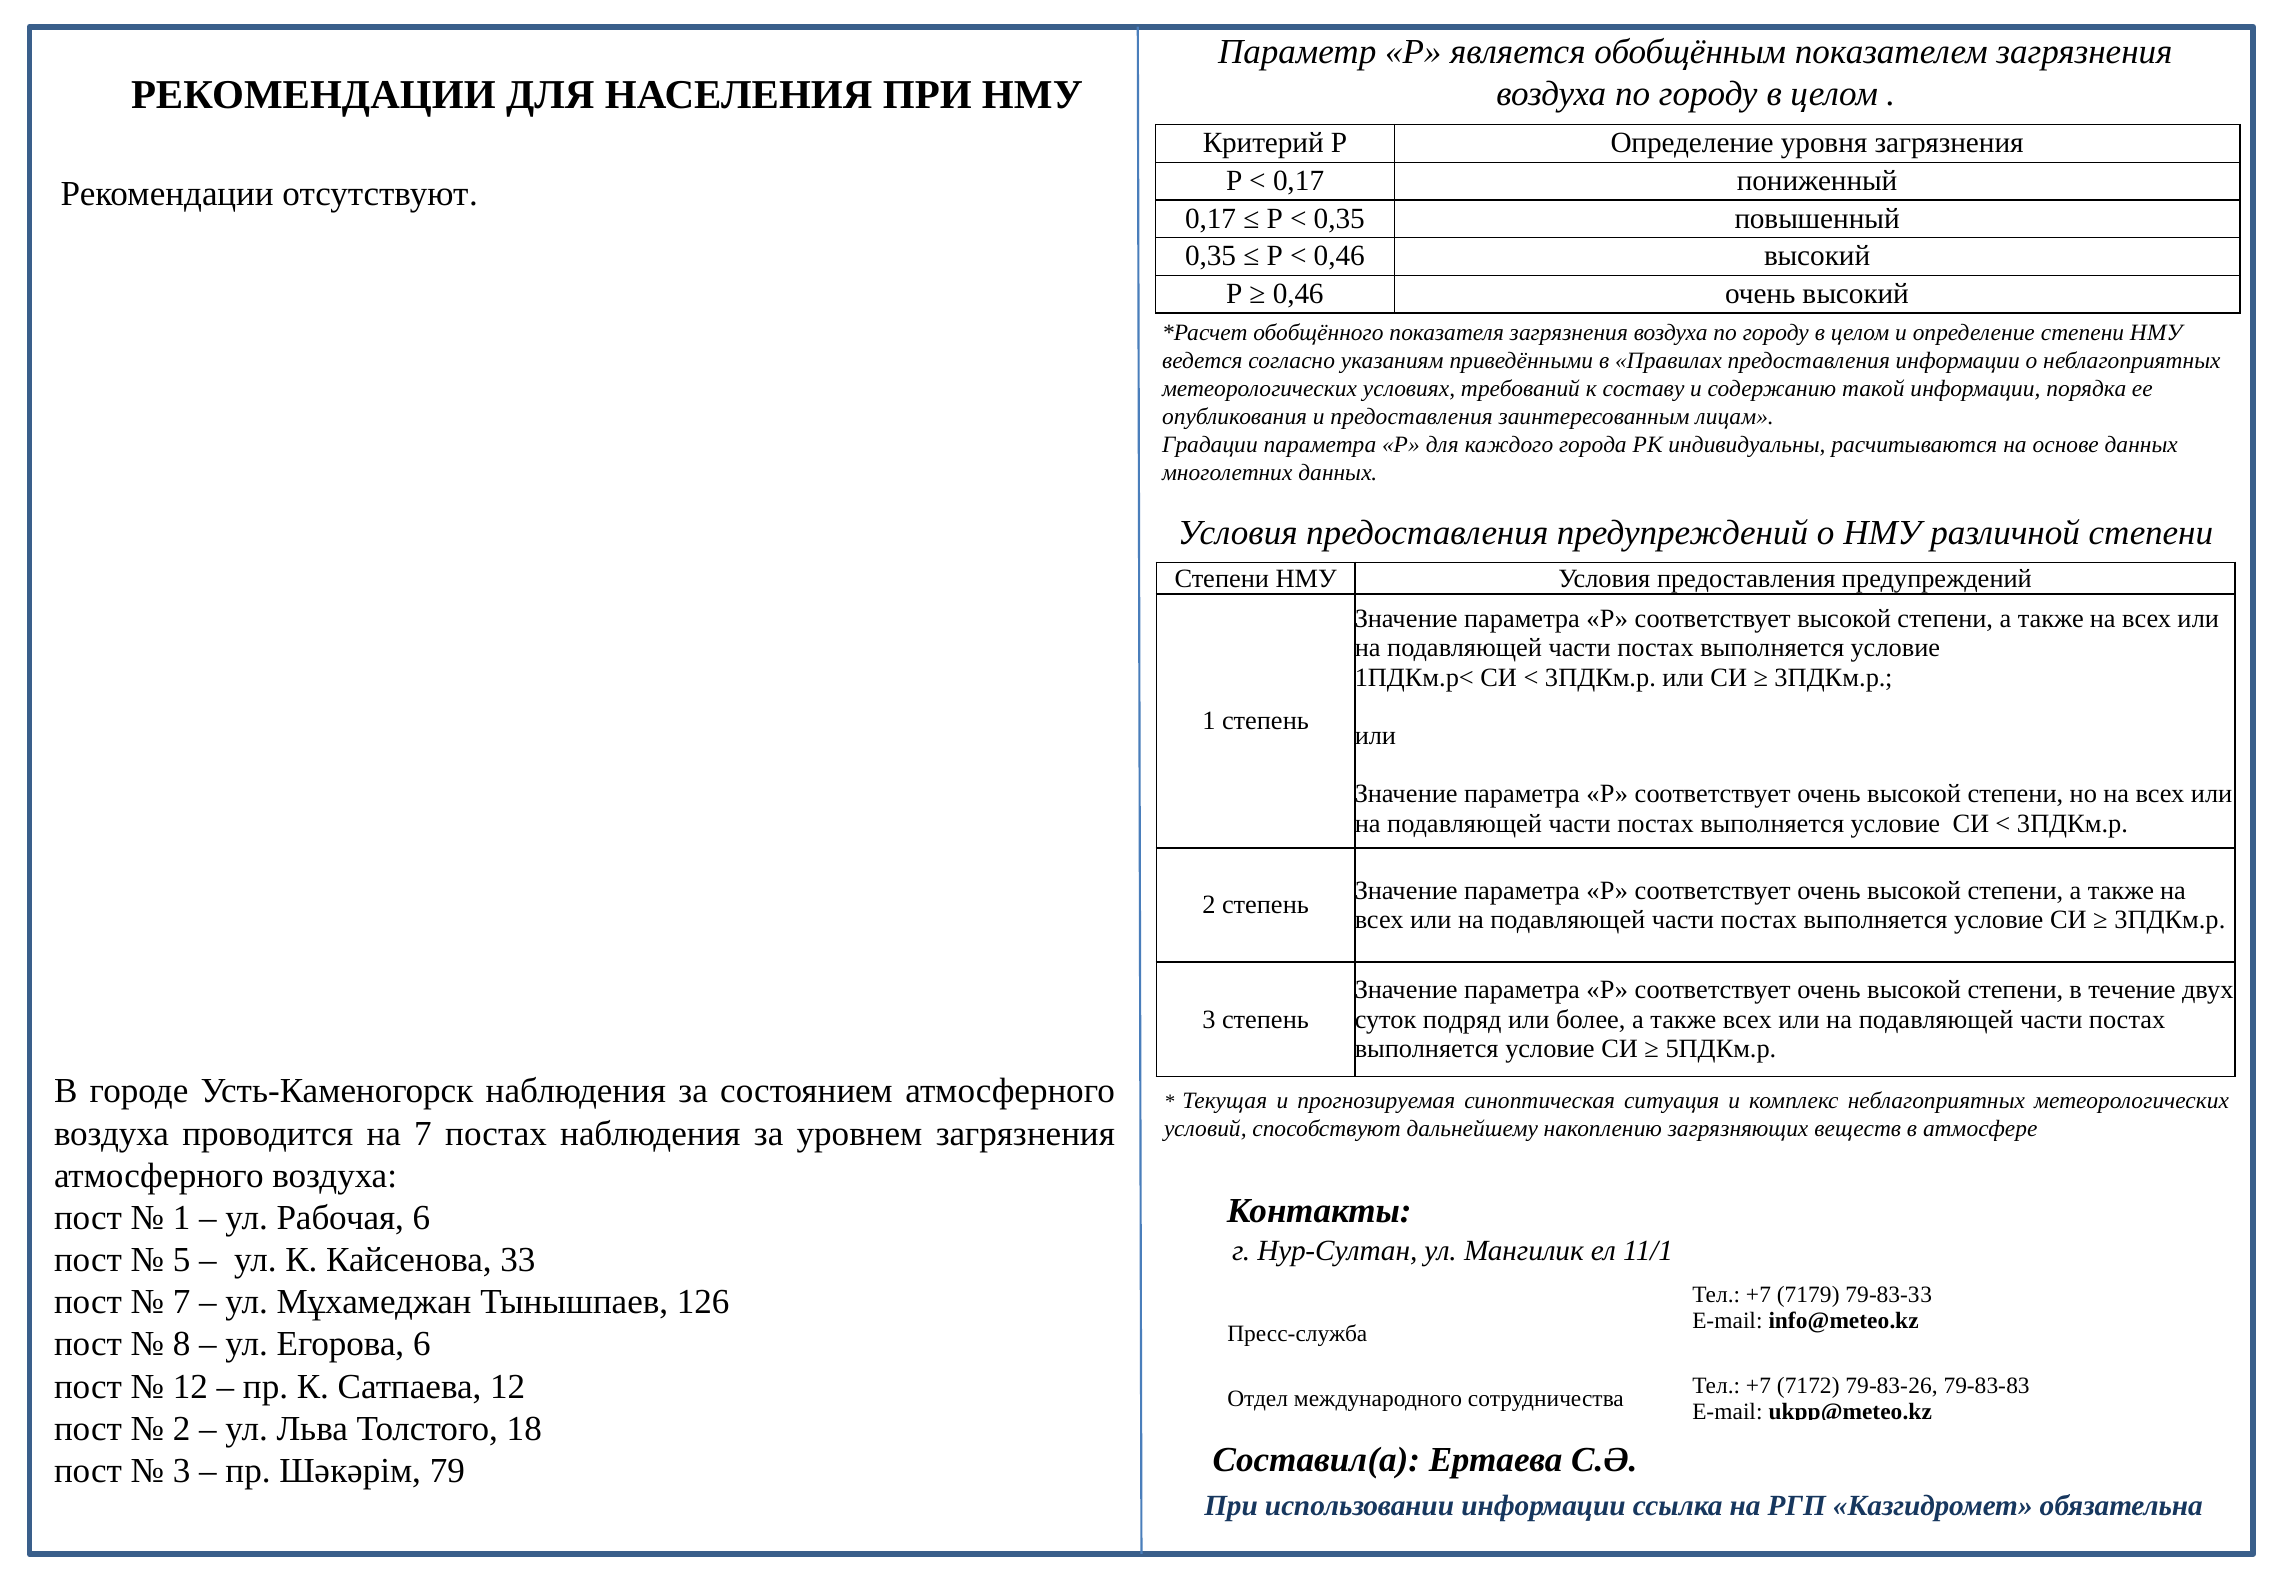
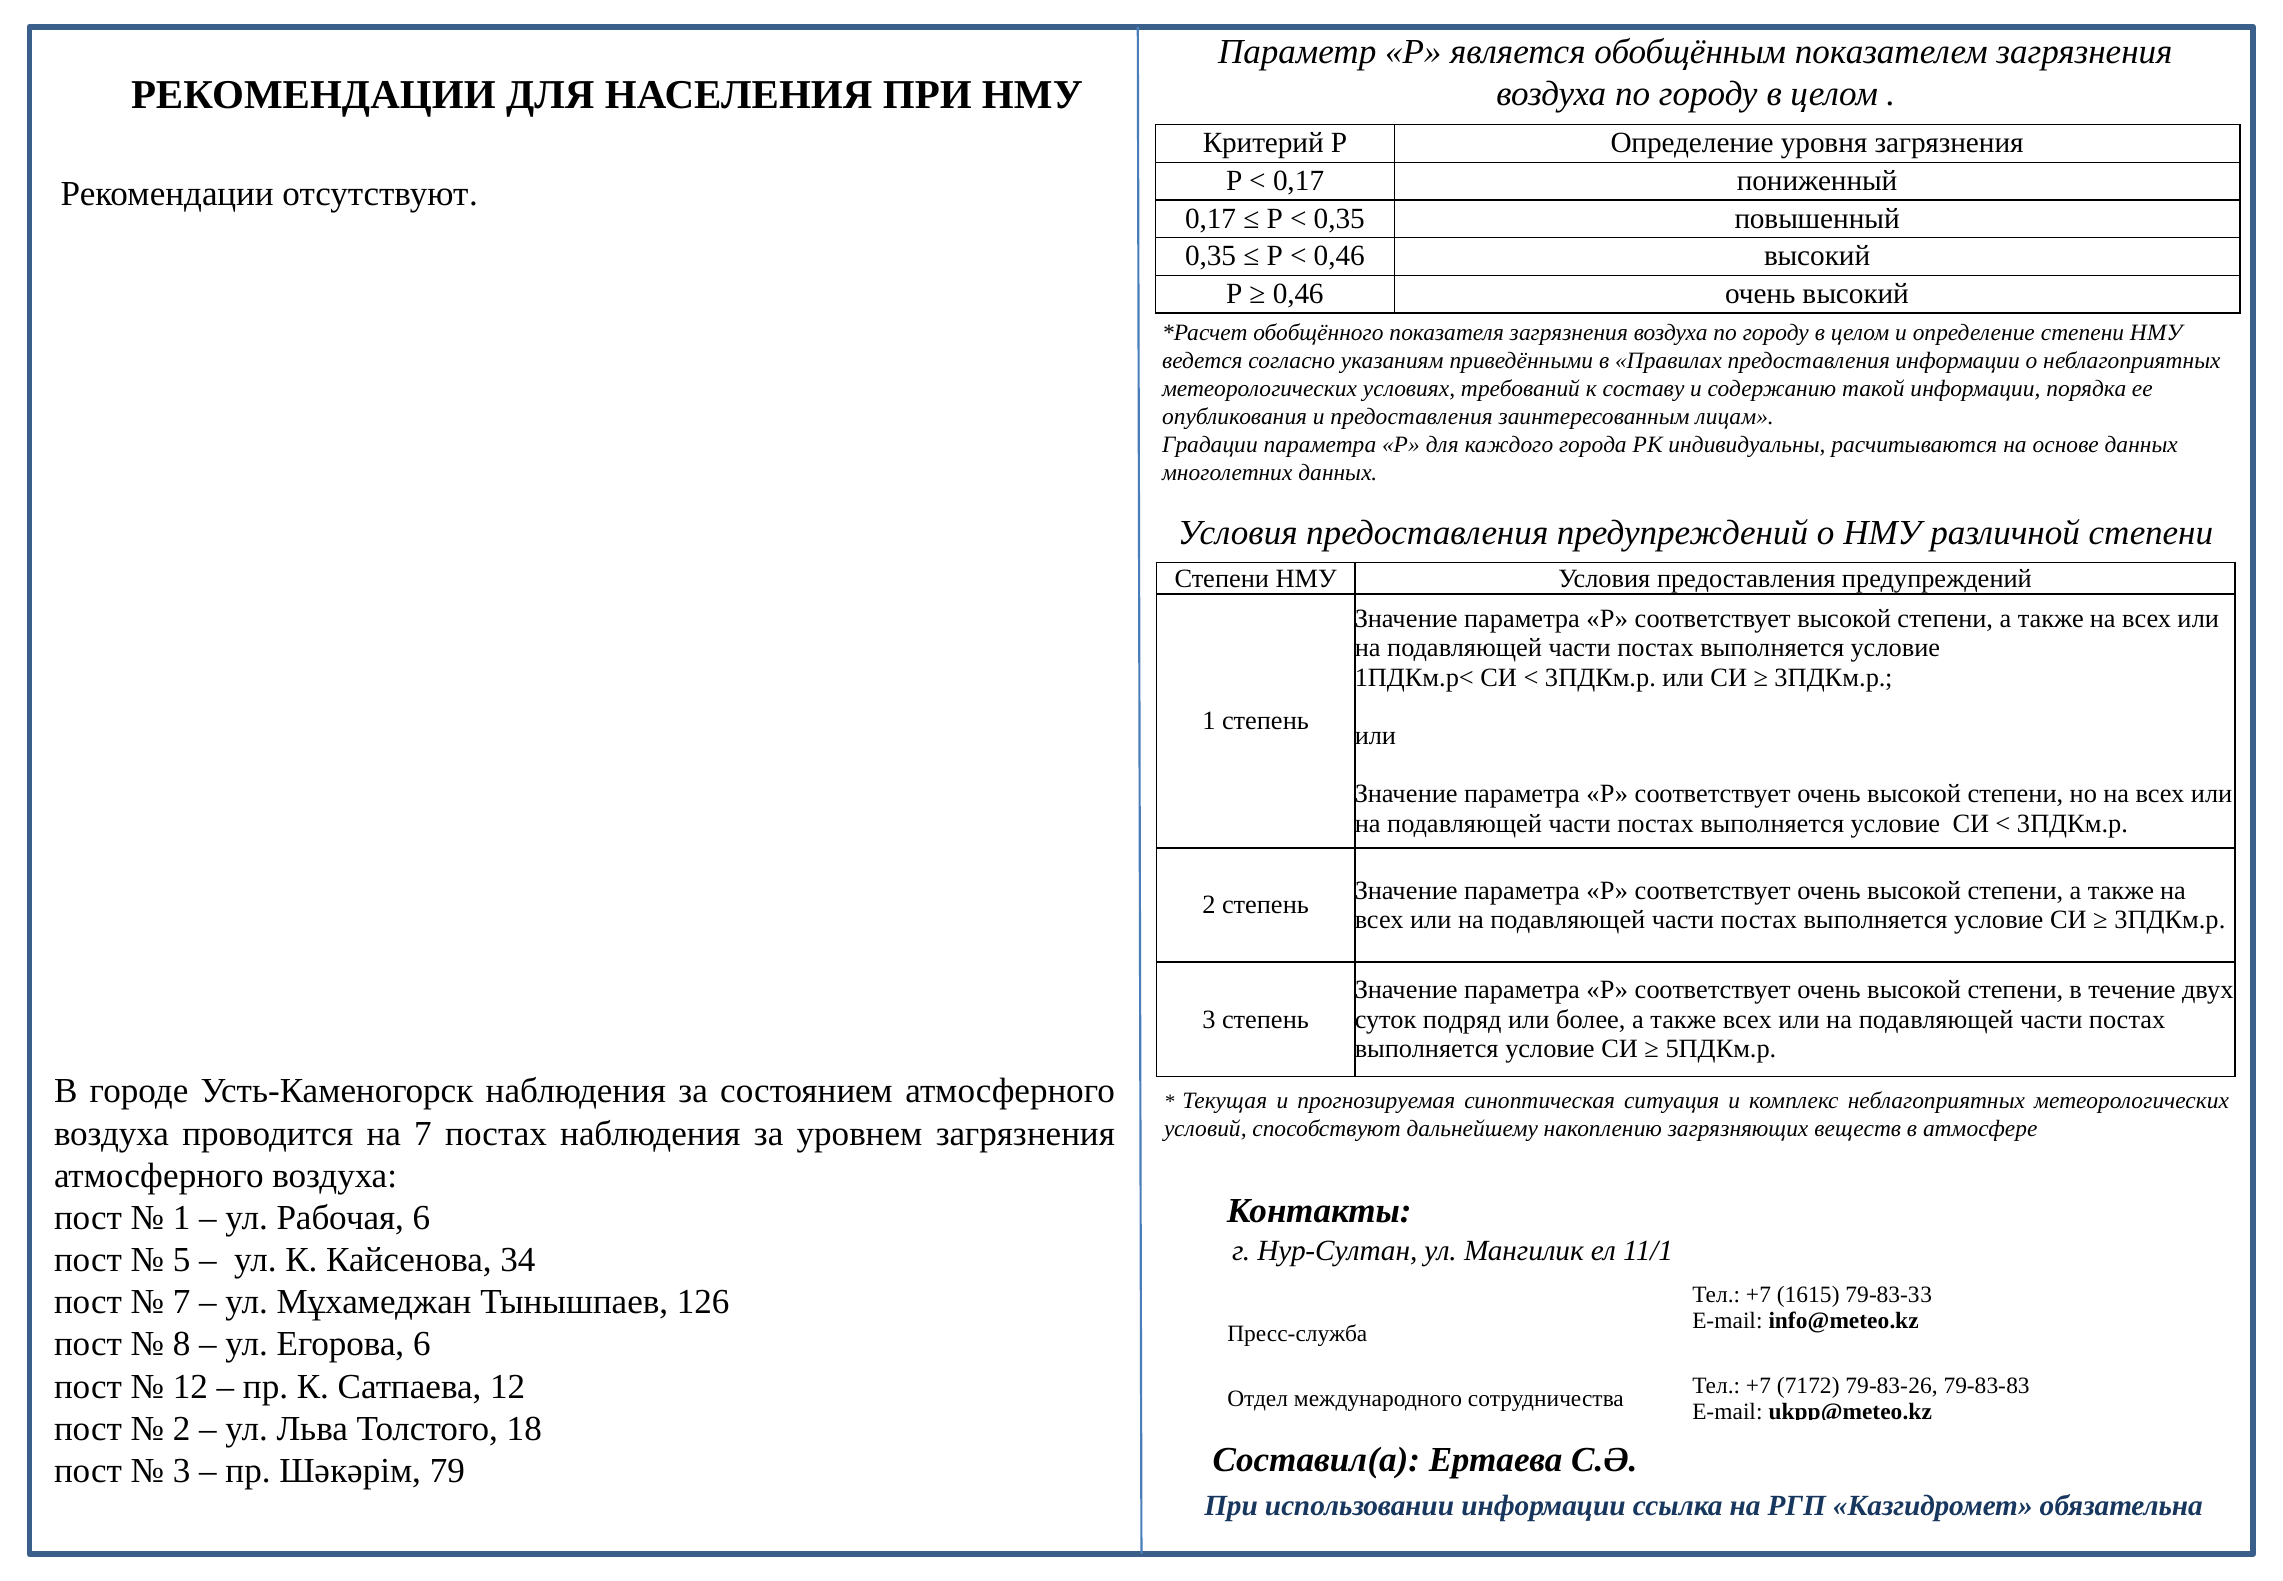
33: 33 -> 34
7179: 7179 -> 1615
